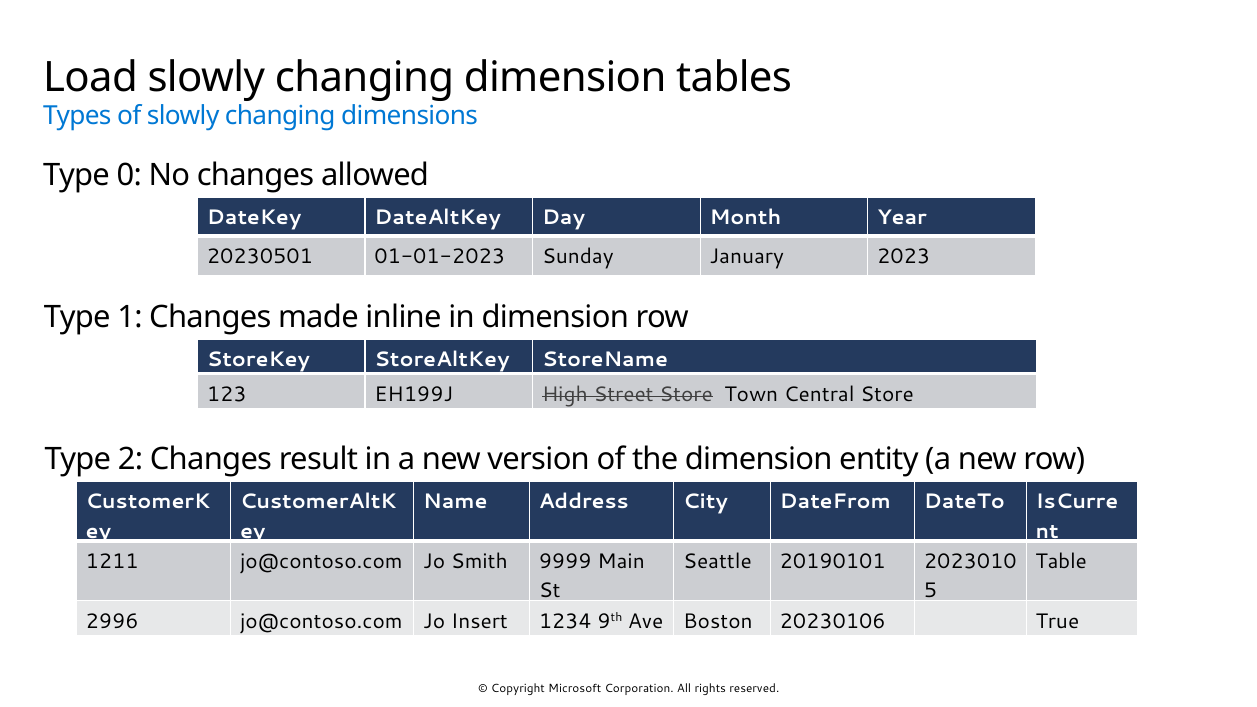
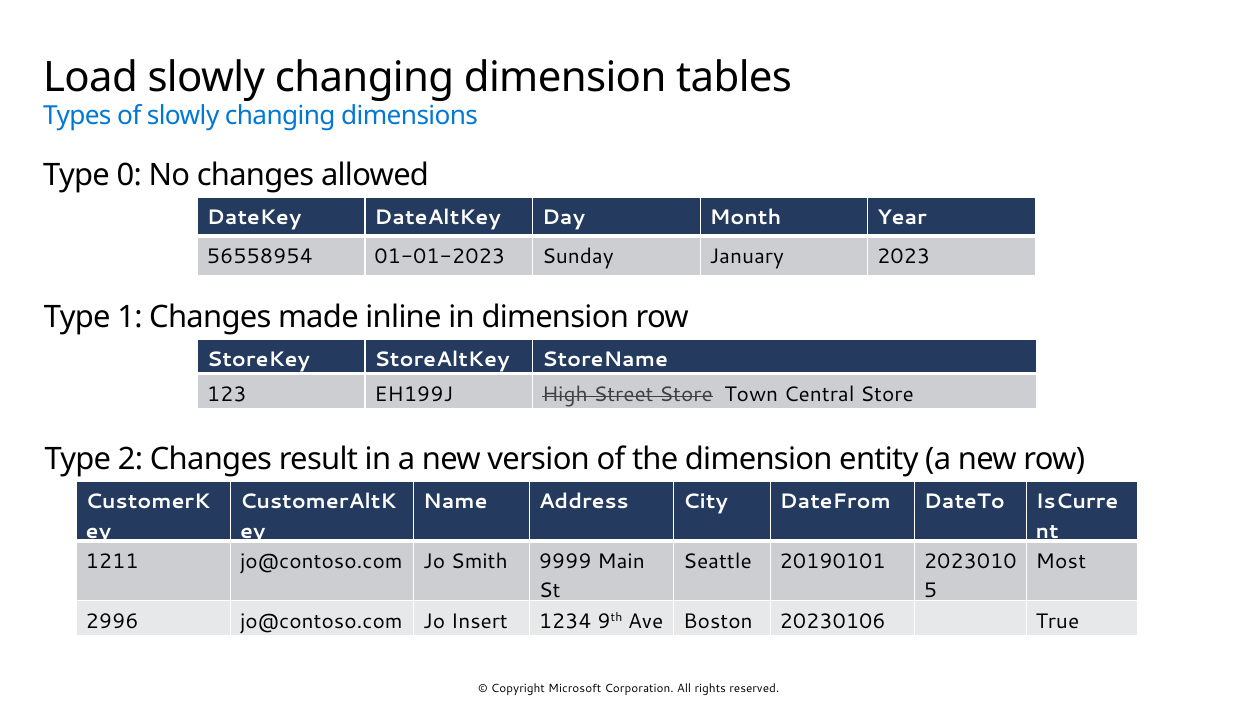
20230501: 20230501 -> 56558954
Table: Table -> Most
